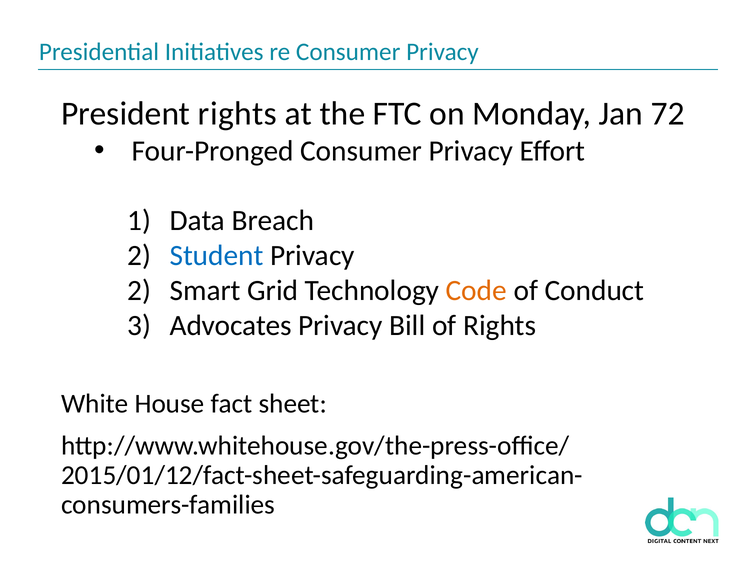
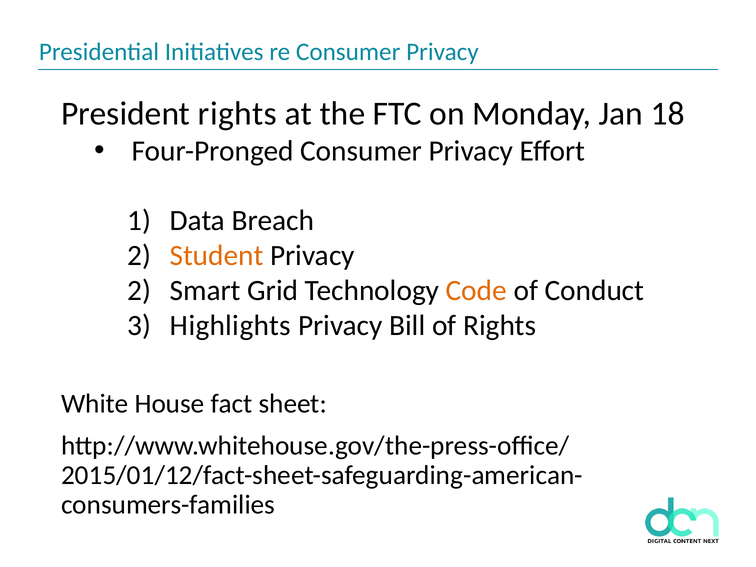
72: 72 -> 18
Student colour: blue -> orange
Advocates: Advocates -> Highlights
